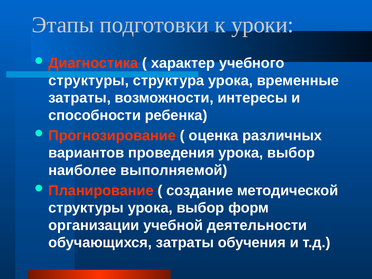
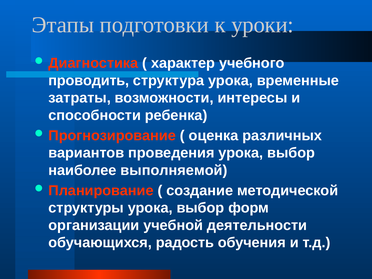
структуры at (89, 81): структуры -> проводить
обучающихся затраты: затраты -> радость
